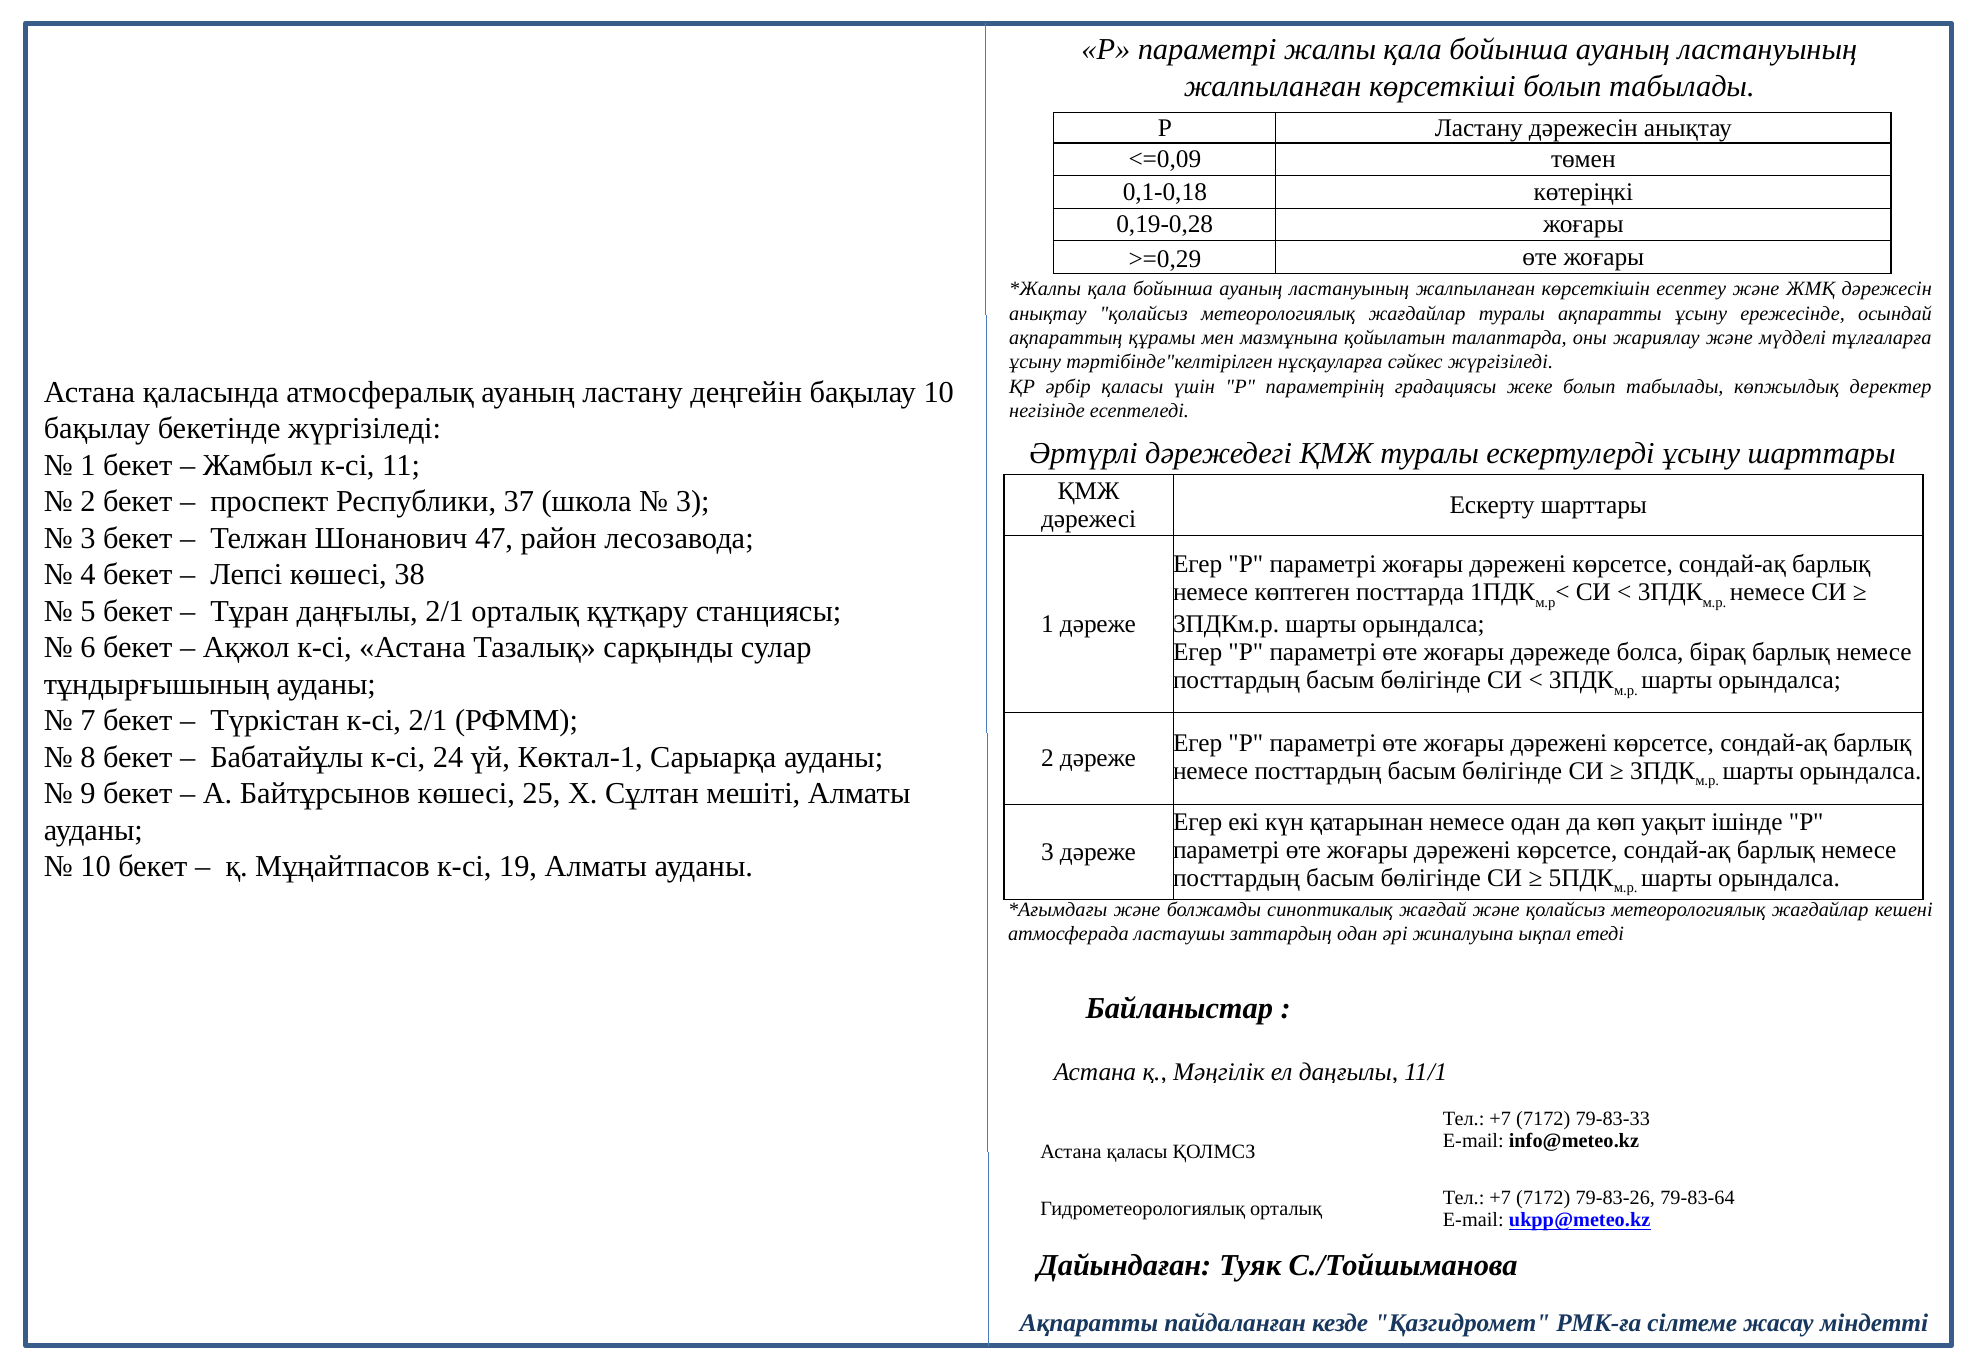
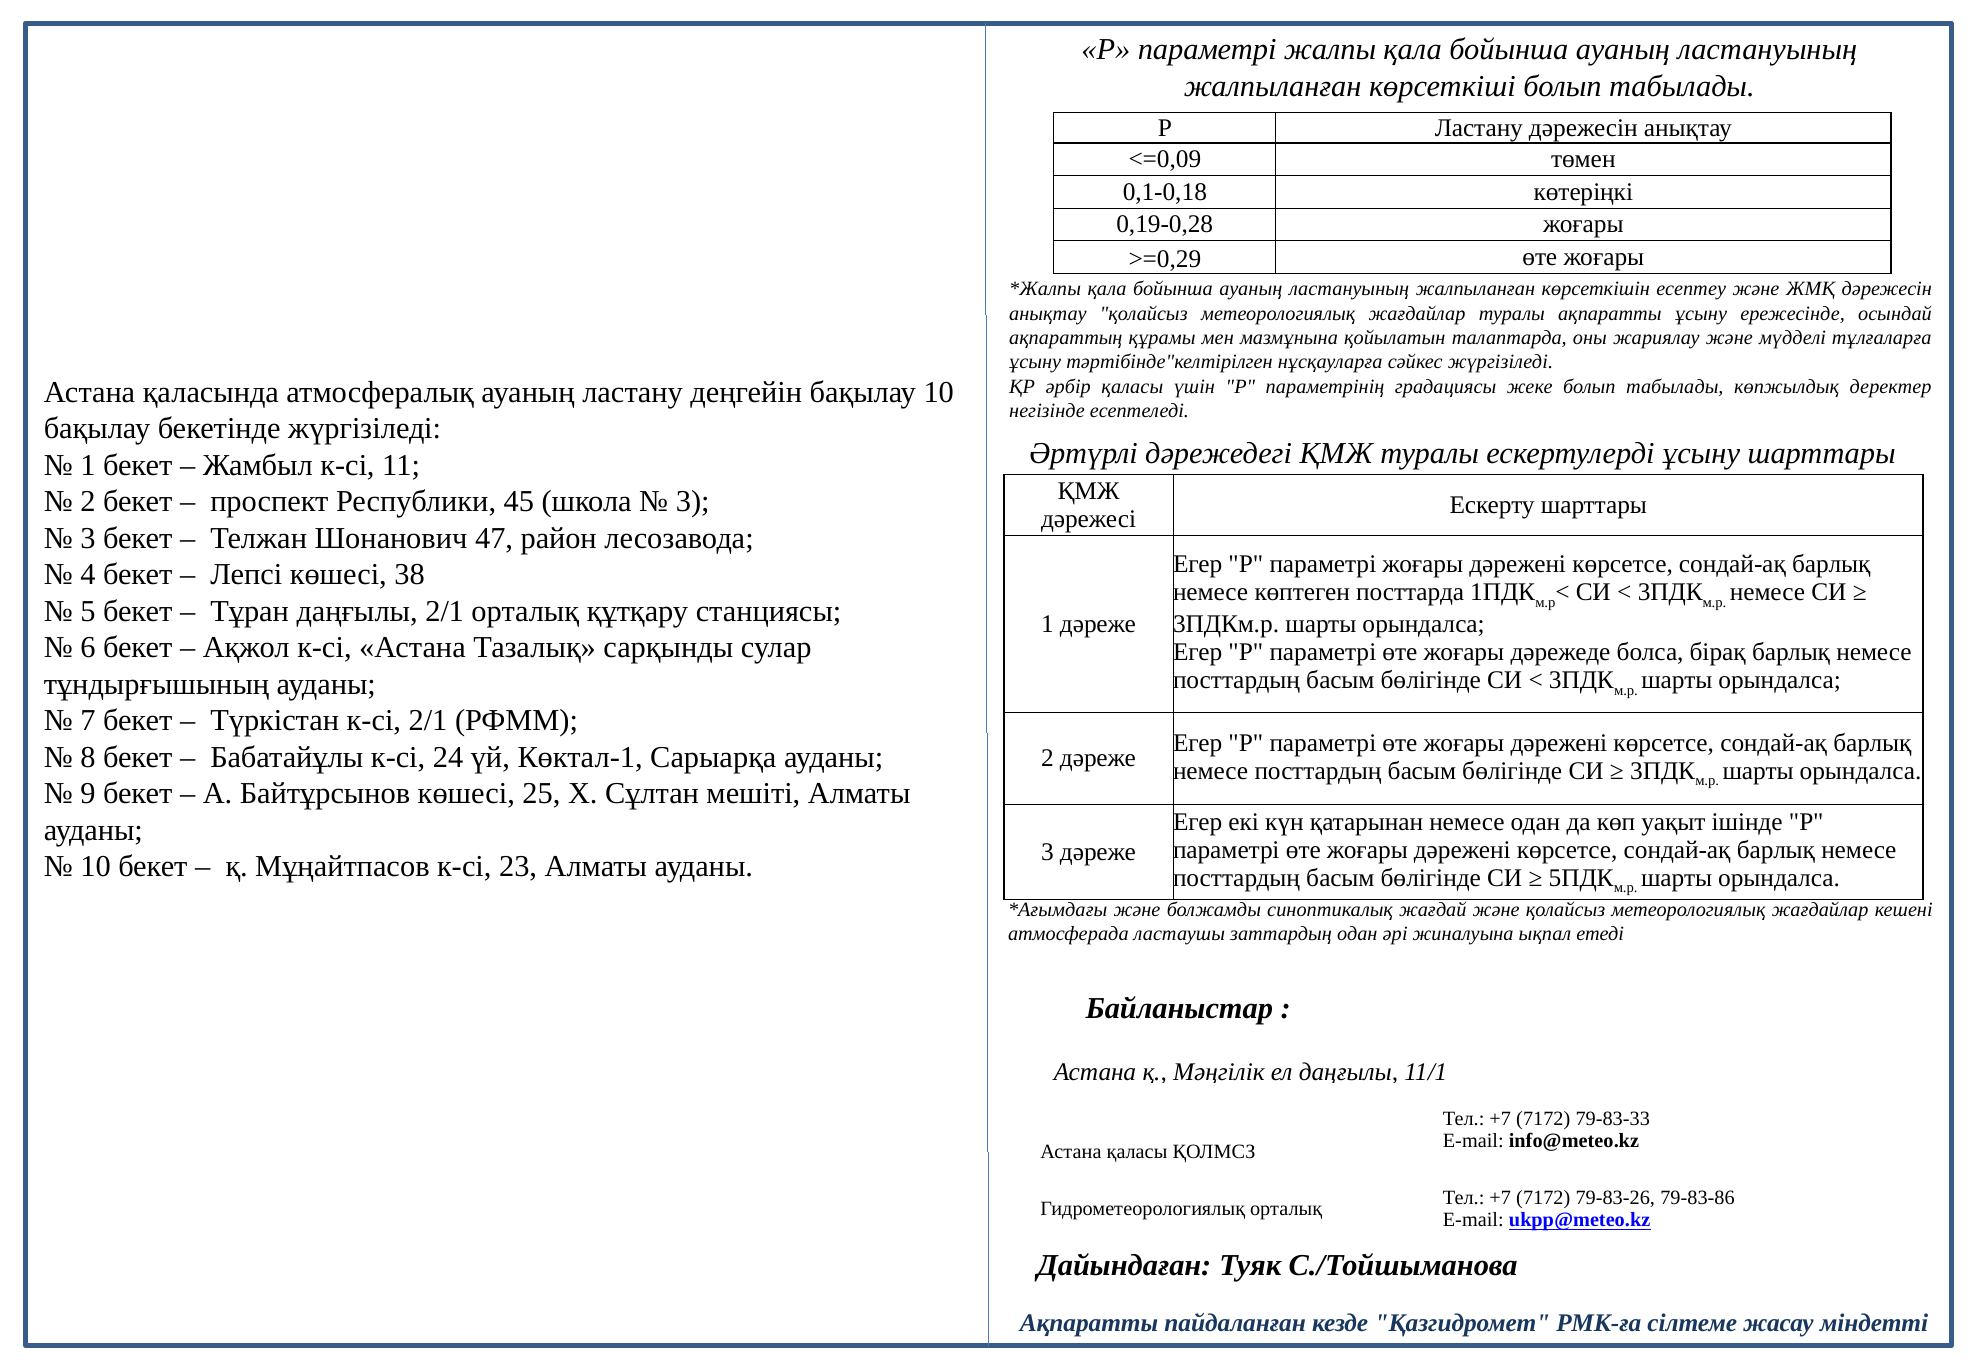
37: 37 -> 45
19: 19 -> 23
79-83-64: 79-83-64 -> 79-83-86
